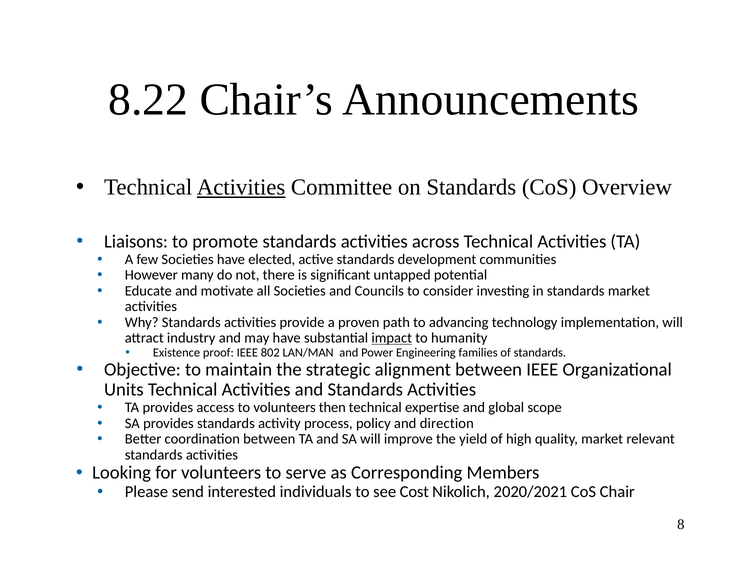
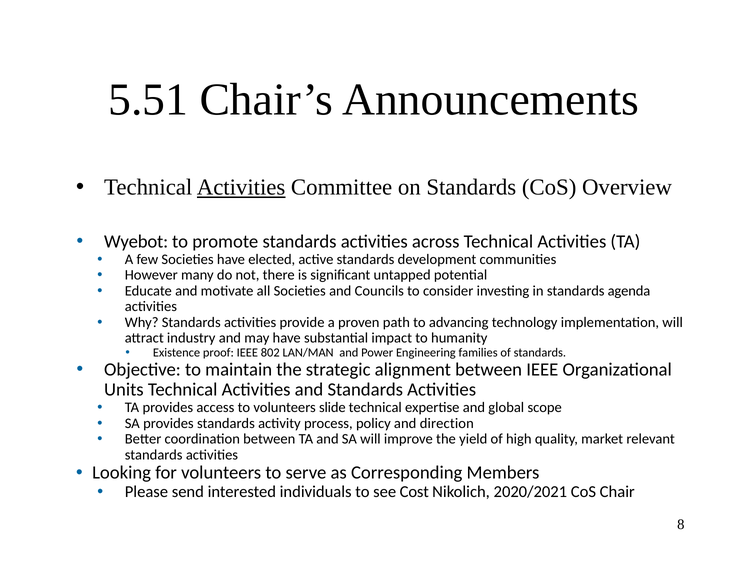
8.22: 8.22 -> 5.51
Liaisons: Liaisons -> Wyebot
standards market: market -> agenda
impact underline: present -> none
then: then -> slide
